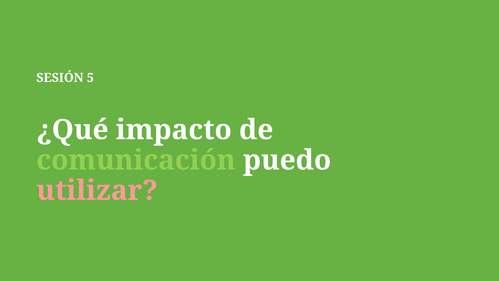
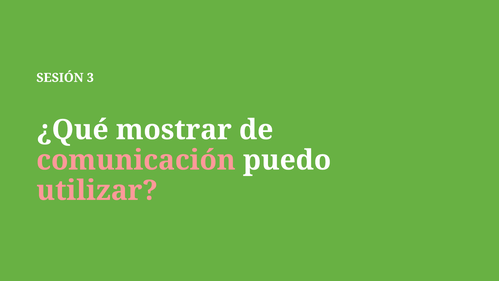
5: 5 -> 3
impacto: impacto -> mostrar
comunicación colour: light green -> pink
